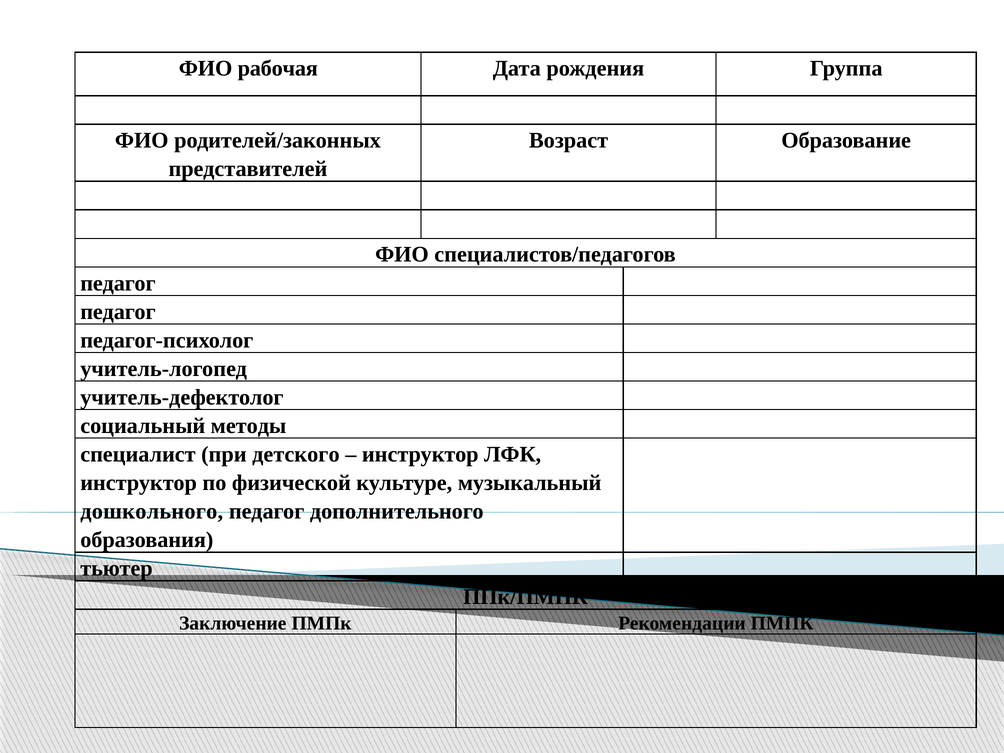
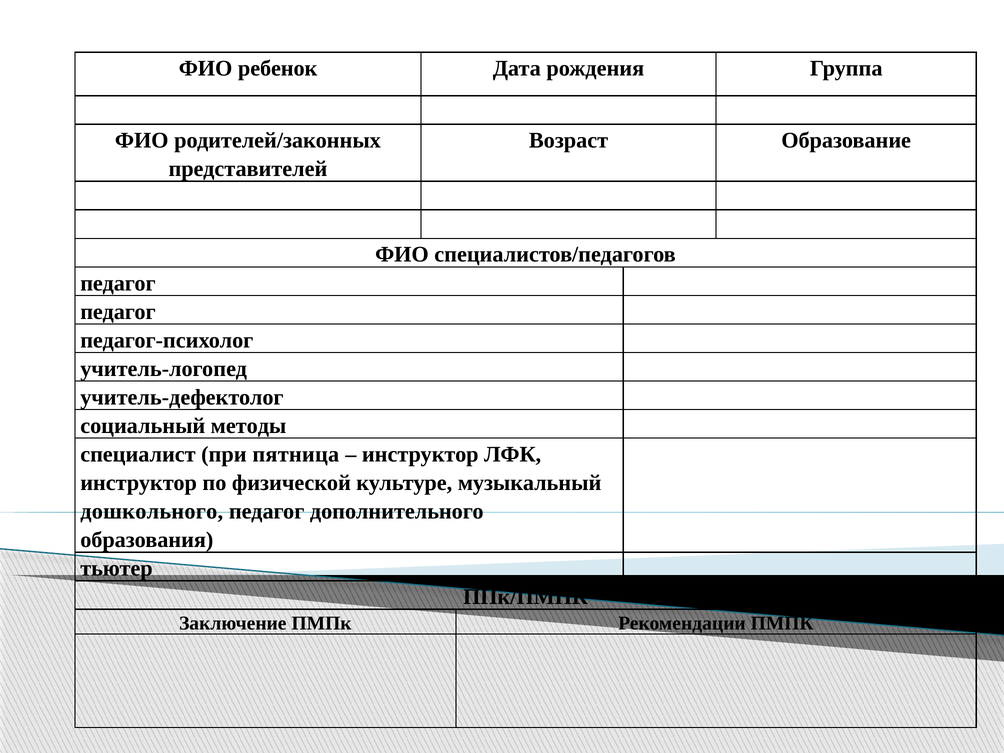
рабочая: рабочая -> ребенок
детского: детского -> пятница
